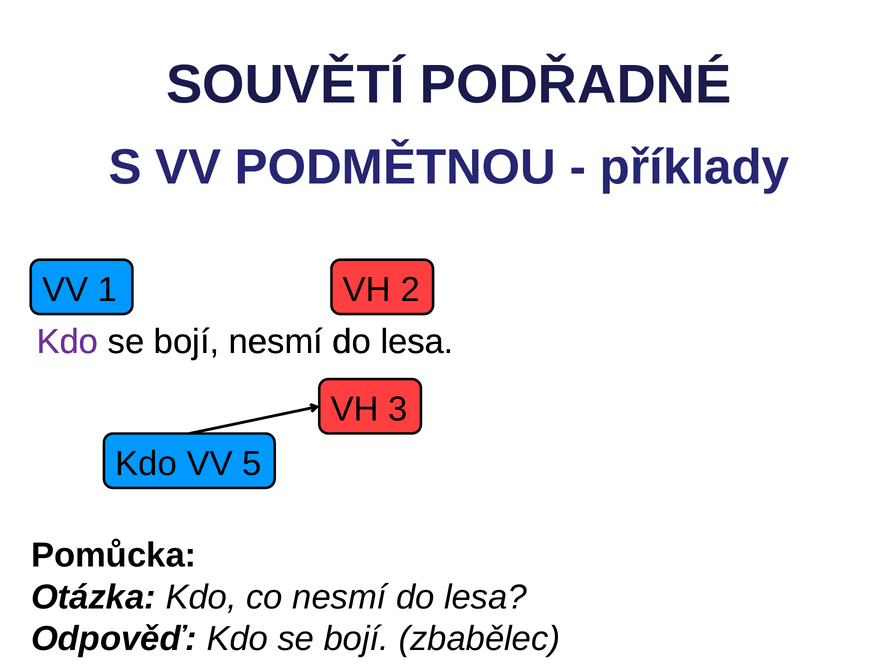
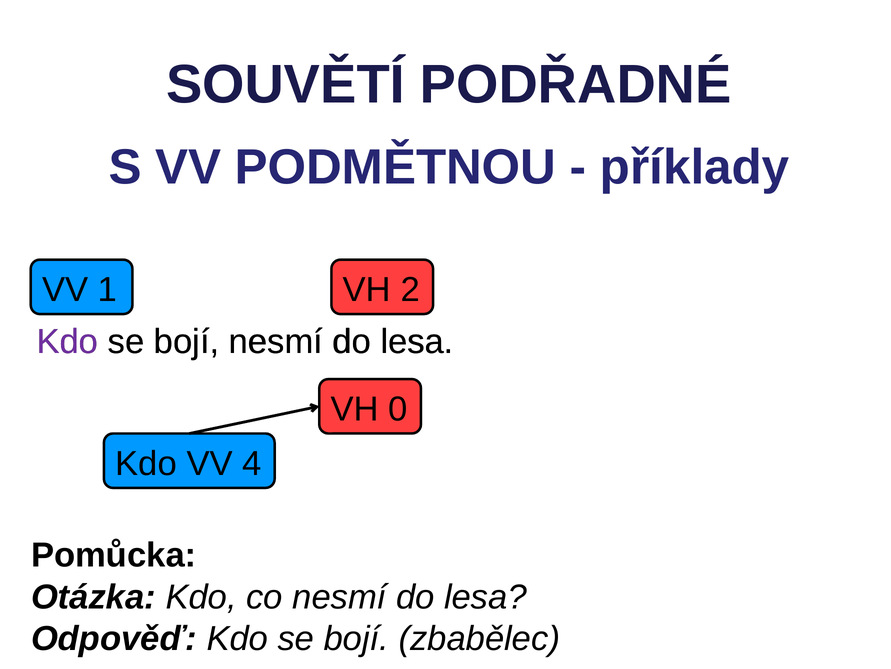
3: 3 -> 0
5: 5 -> 4
